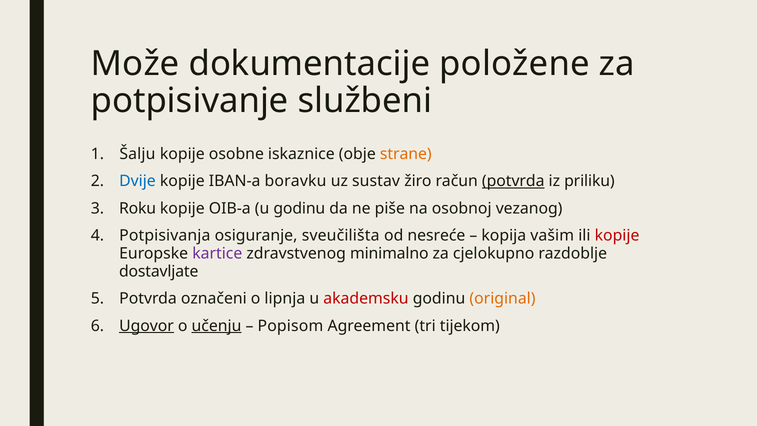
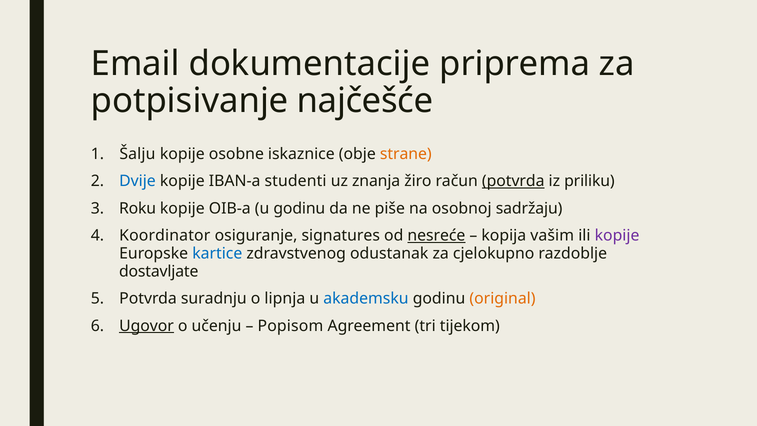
Može: Može -> Email
položene: položene -> priprema
službeni: službeni -> najčešće
boravku: boravku -> studenti
sustav: sustav -> znanja
vezanog: vezanog -> sadržaju
Potpisivanja: Potpisivanja -> Koordinator
sveučilišta: sveučilišta -> signatures
nesreće underline: none -> present
kopije at (617, 236) colour: red -> purple
kartice colour: purple -> blue
minimalno: minimalno -> odustanak
označeni: označeni -> suradnju
akademsku colour: red -> blue
učenju underline: present -> none
